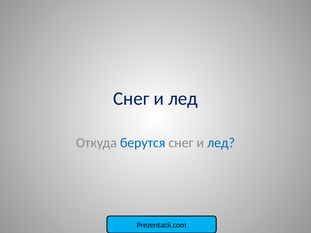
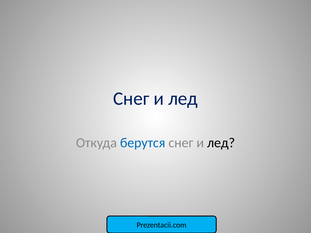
лед at (221, 143) colour: blue -> black
